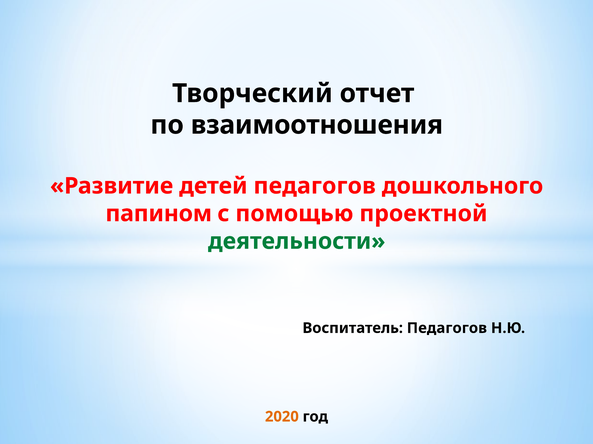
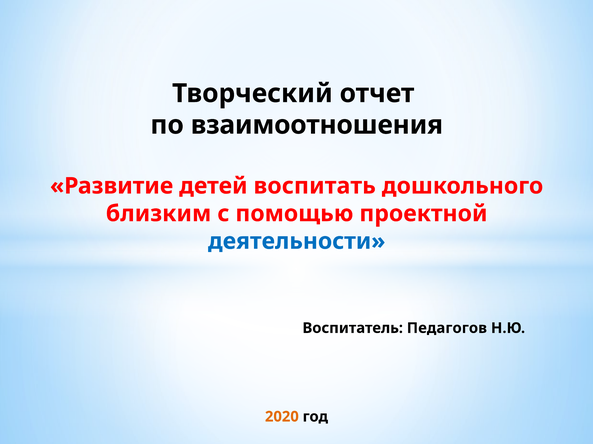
детей педагогов: педагогов -> воспитать
папином: папином -> близким
деятельности colour: green -> blue
